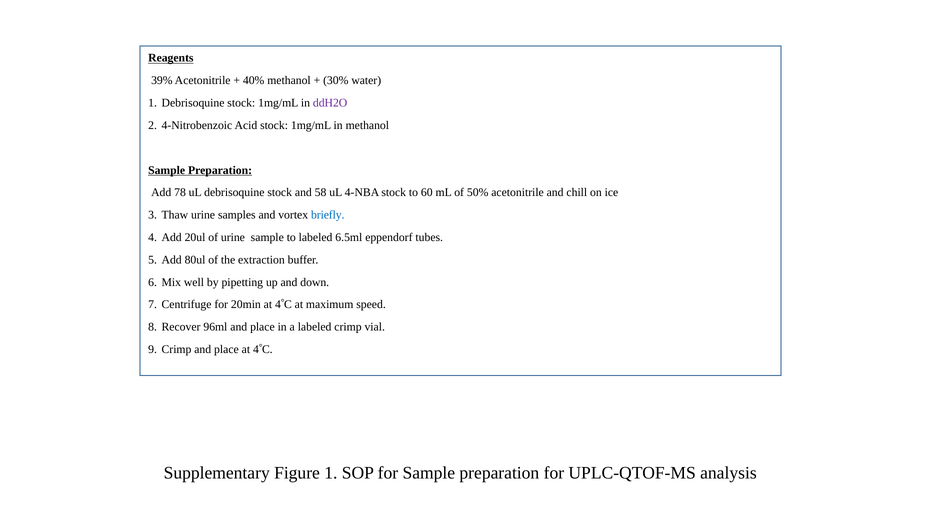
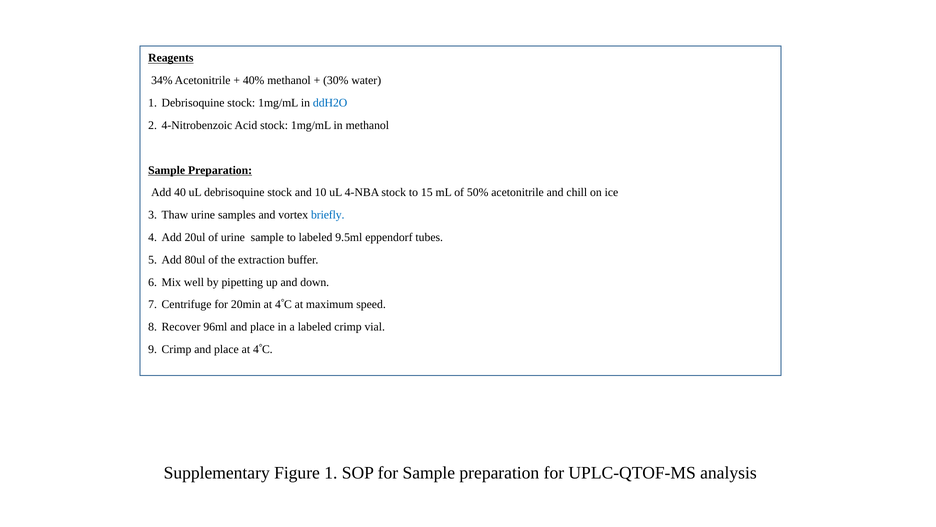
39%: 39% -> 34%
ddH2O colour: purple -> blue
78: 78 -> 40
58: 58 -> 10
60: 60 -> 15
6.5ml: 6.5ml -> 9.5ml
